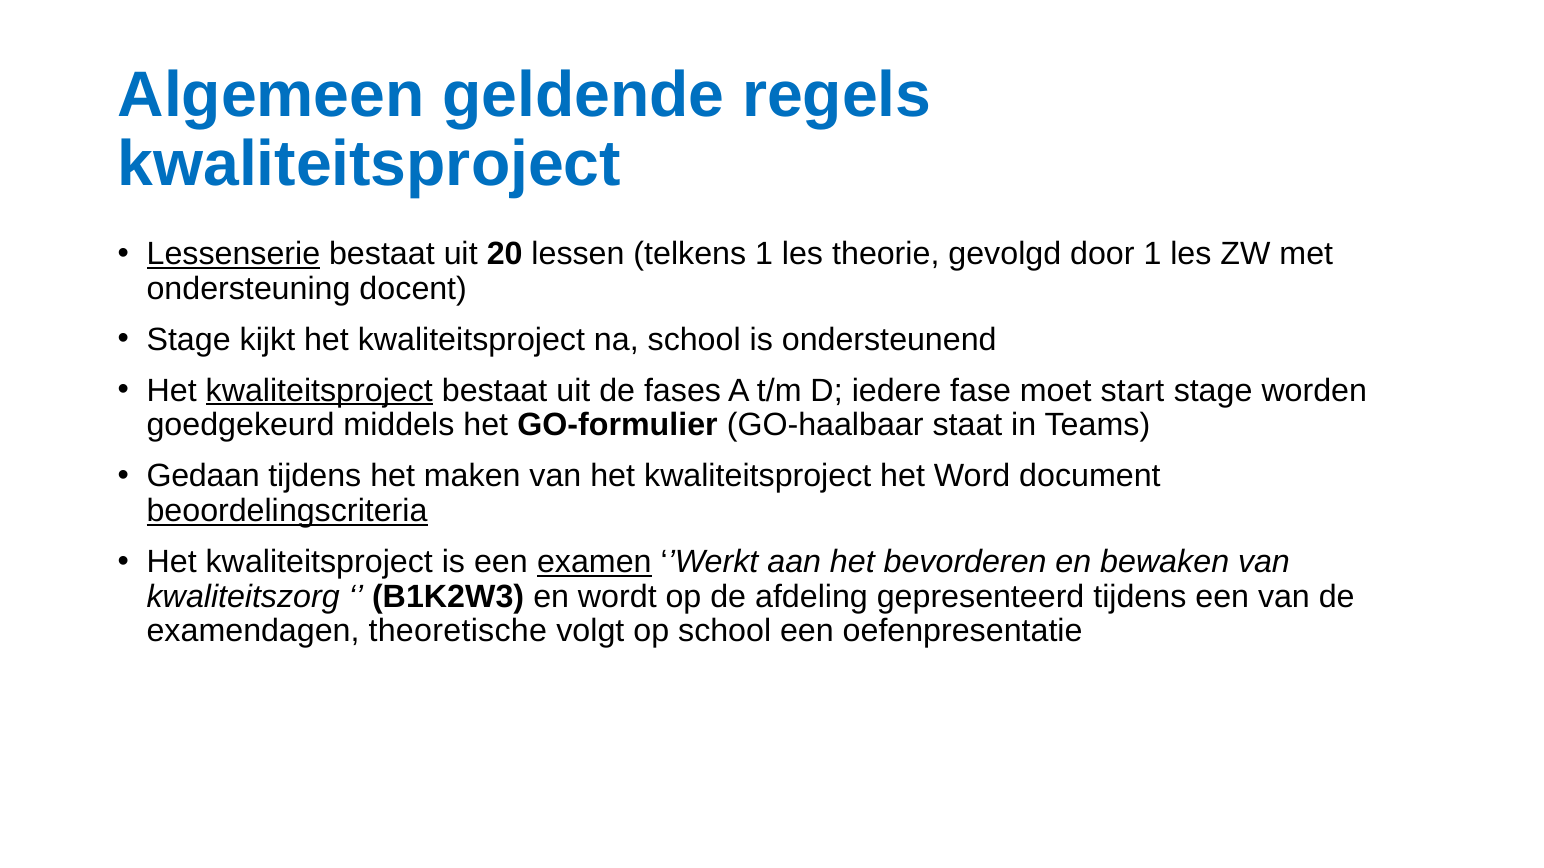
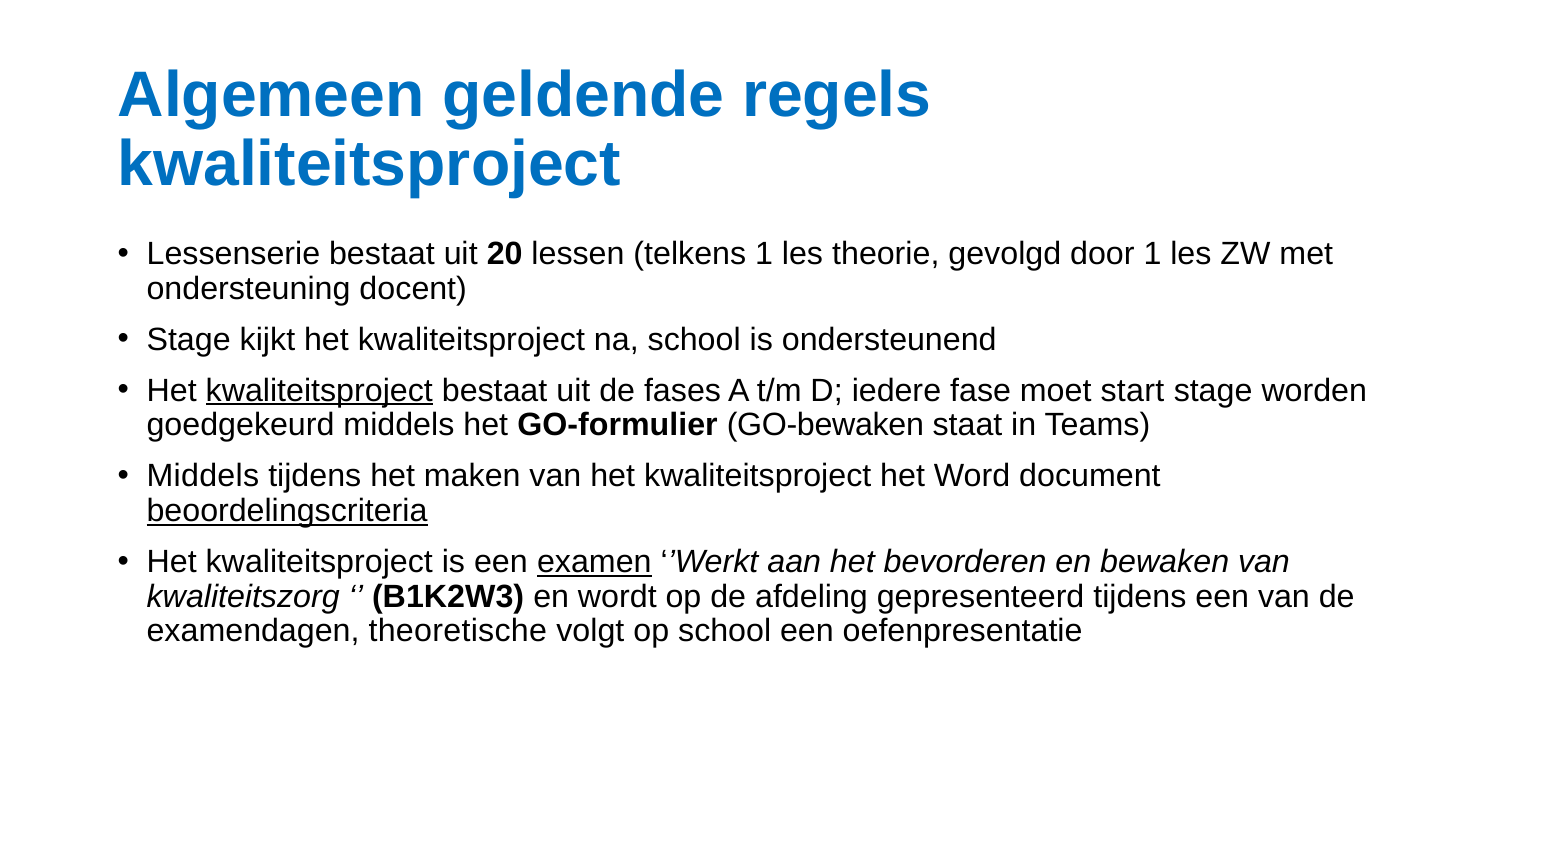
Lessenserie underline: present -> none
GO-haalbaar: GO-haalbaar -> GO-bewaken
Gedaan at (203, 476): Gedaan -> Middels
